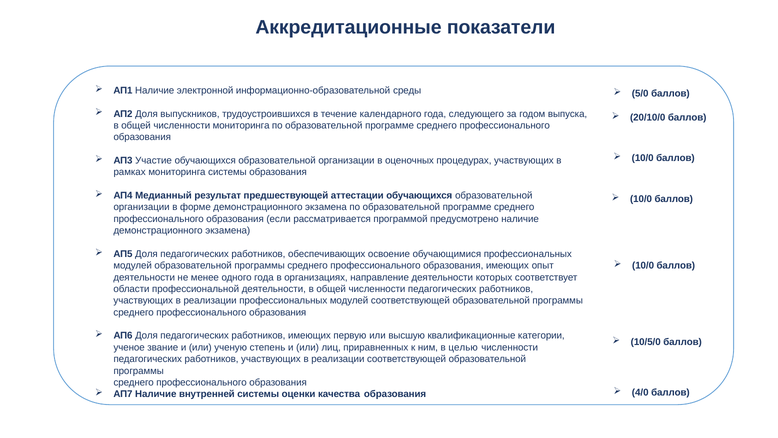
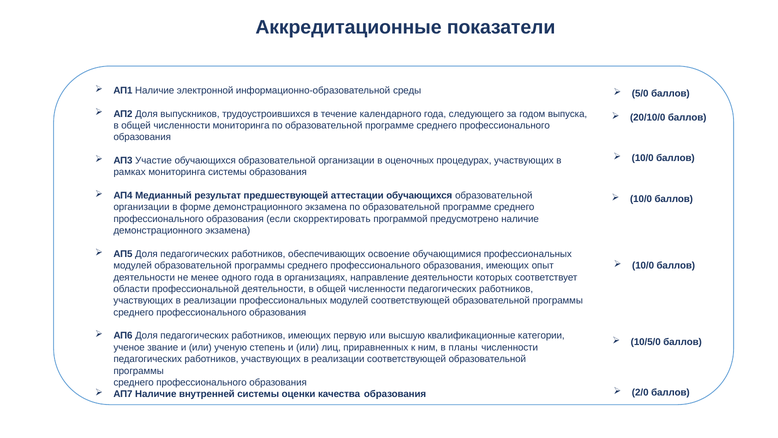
рассматривается: рассматривается -> скорректировать
целью: целью -> планы
4/0: 4/0 -> 2/0
